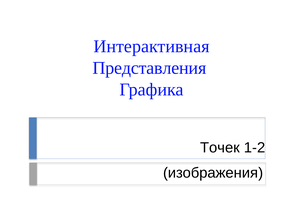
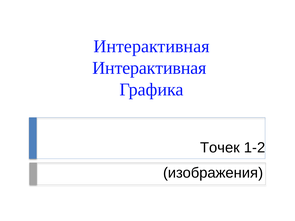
Представления at (149, 68): Представления -> Интерактивная
